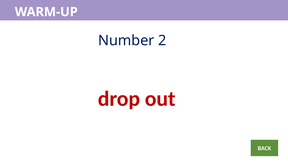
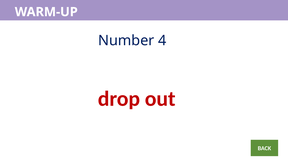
2: 2 -> 4
